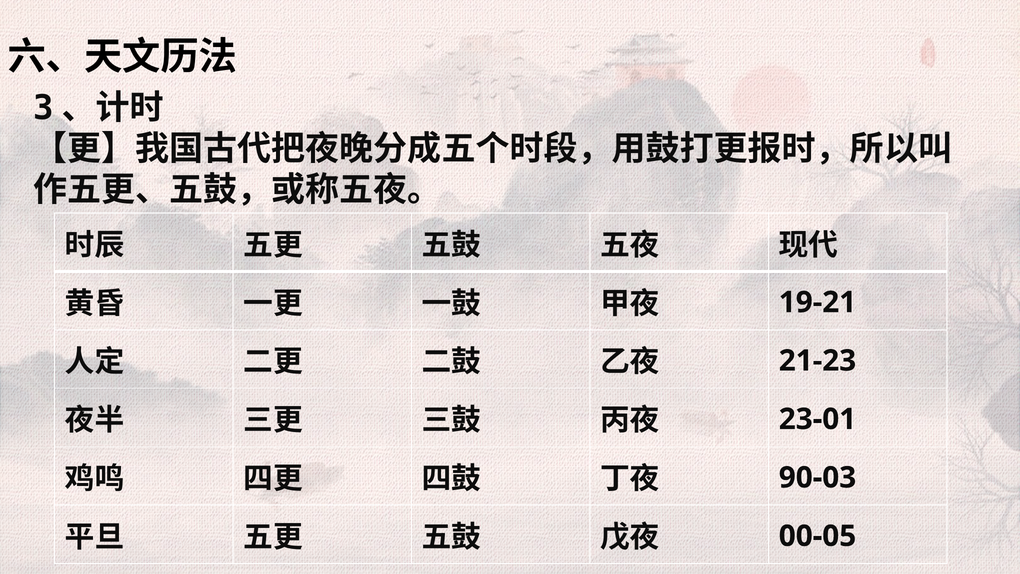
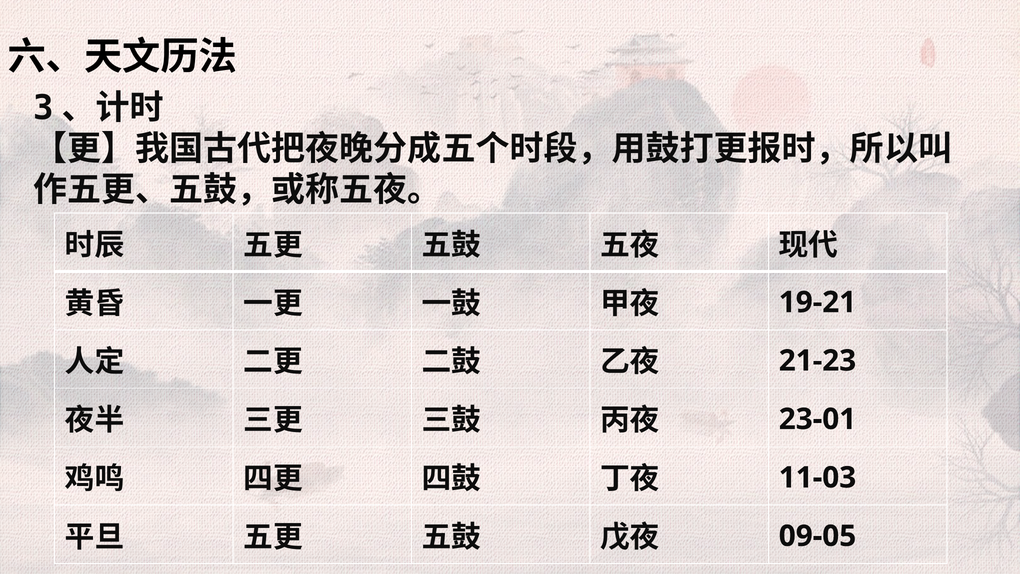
90-03: 90-03 -> 11-03
00-05: 00-05 -> 09-05
